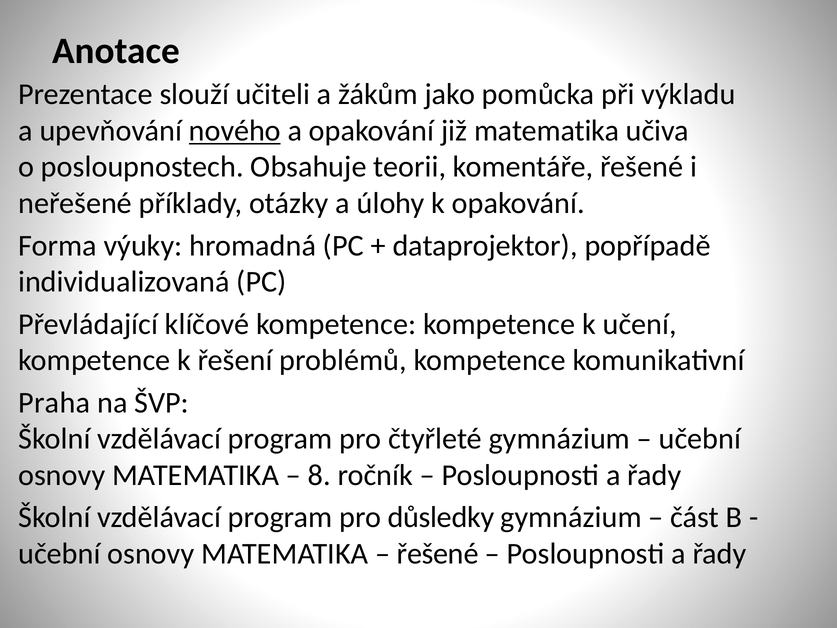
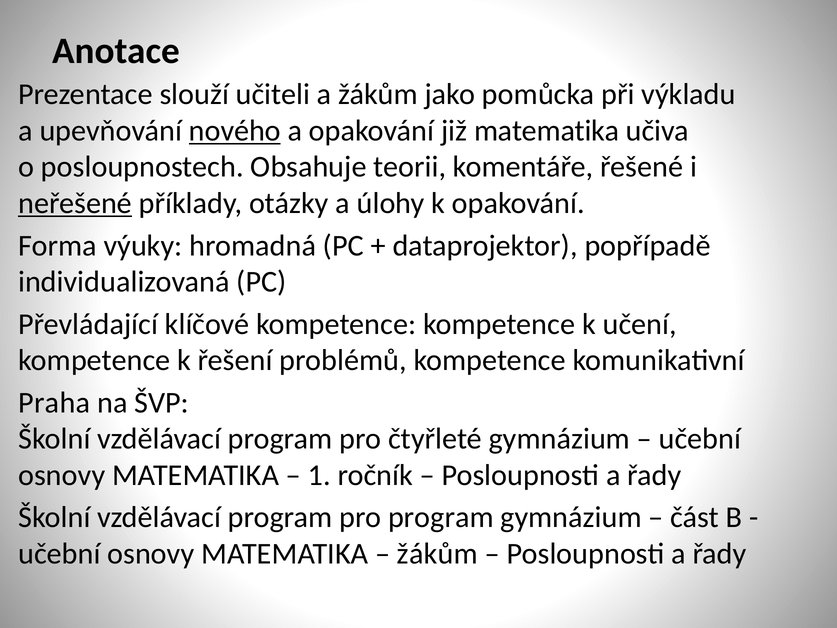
neřešené underline: none -> present
8: 8 -> 1
pro důsledky: důsledky -> program
řešené at (438, 554): řešené -> žákům
